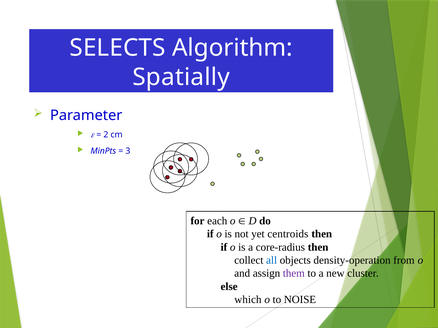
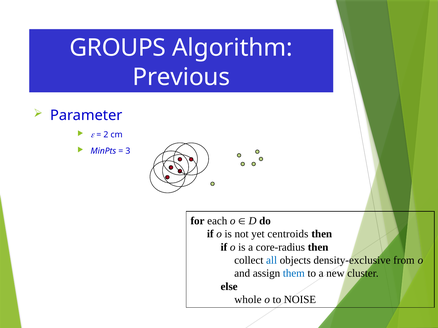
SELECTS: SELECTS -> GROUPS
Spatially: Spatially -> Previous
density-operation: density-operation -> density-exclusive
them colour: purple -> blue
which: which -> whole
